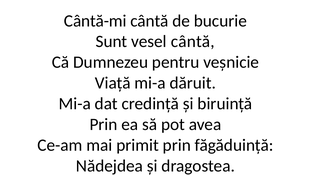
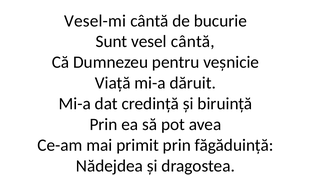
Cântă-mi: Cântă-mi -> Vesel-mi
